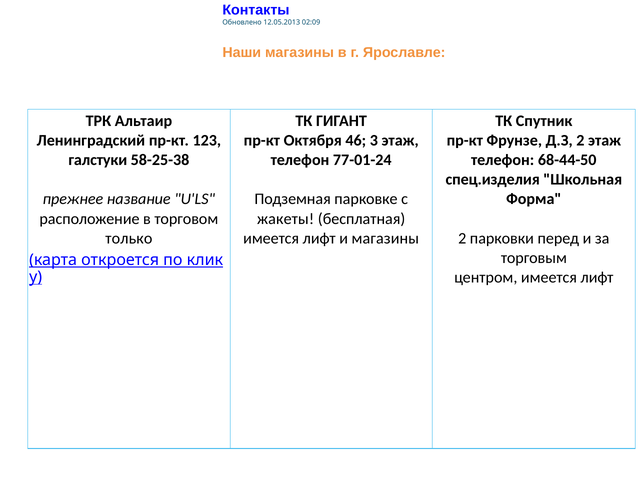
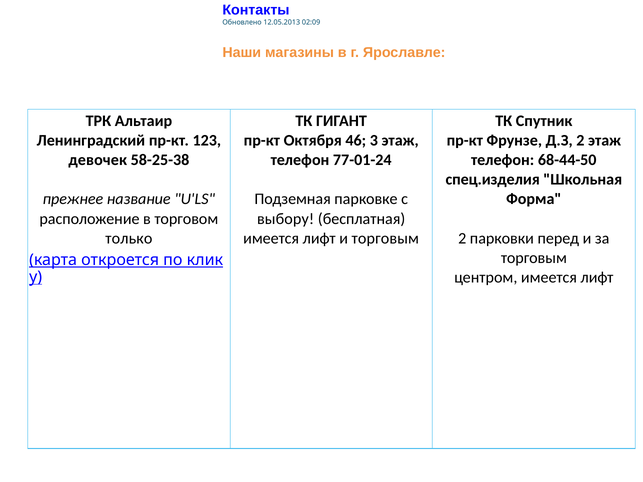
галстуки: галстуки -> девочек
жакеты: жакеты -> выбору
и магазины: магазины -> торговым
